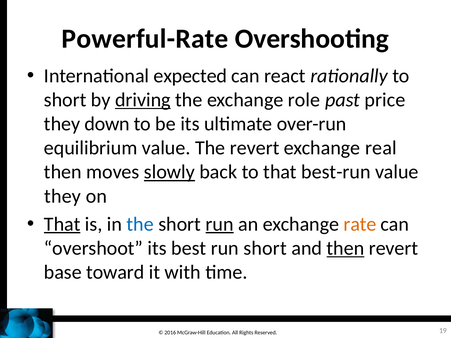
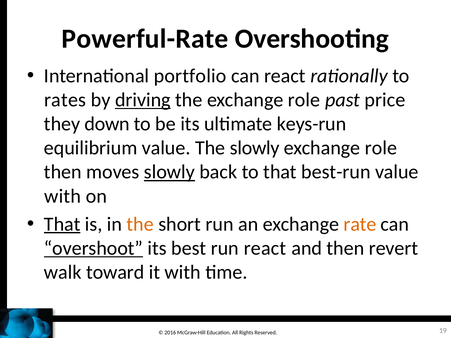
expected: expected -> portfolio
short at (65, 100): short -> rates
over-run: over-run -> keys-run
The revert: revert -> slowly
real at (381, 148): real -> role
they at (63, 196): they -> with
the at (140, 224) colour: blue -> orange
run at (220, 224) underline: present -> none
overshoot underline: none -> present
run short: short -> react
then at (345, 248) underline: present -> none
base: base -> walk
